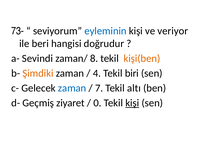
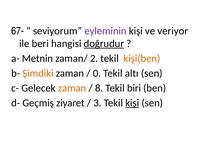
73-: 73- -> 67-
eyleminin colour: blue -> purple
doğrudur underline: none -> present
Sevindi: Sevindi -> Metnin
8: 8 -> 2
4: 4 -> 0
biri: biri -> altı
zaman at (72, 88) colour: blue -> orange
7: 7 -> 8
altı: altı -> biri
0: 0 -> 3
